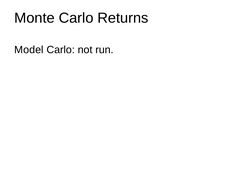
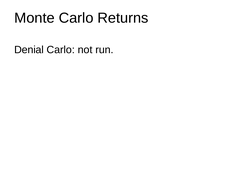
Model: Model -> Denial
